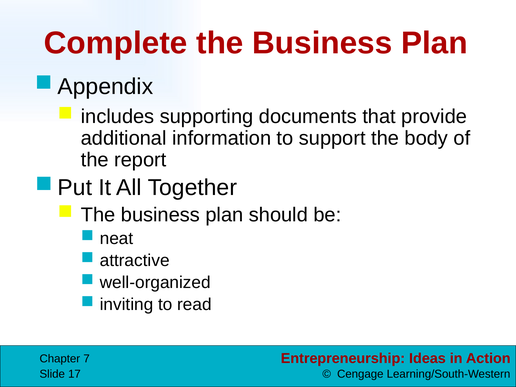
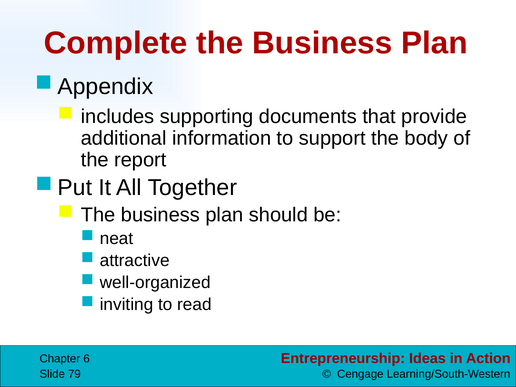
7: 7 -> 6
17: 17 -> 79
